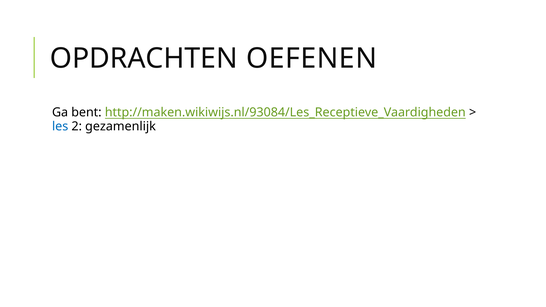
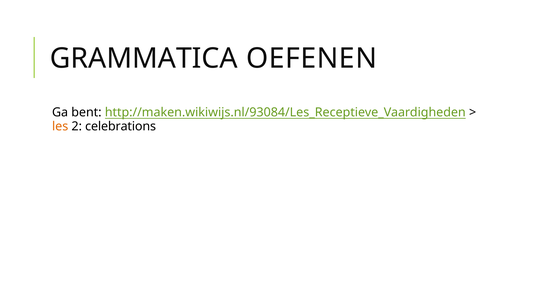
OPDRACHTEN: OPDRACHTEN -> GRAMMATICA
les colour: blue -> orange
gezamenlijk: gezamenlijk -> celebrations
